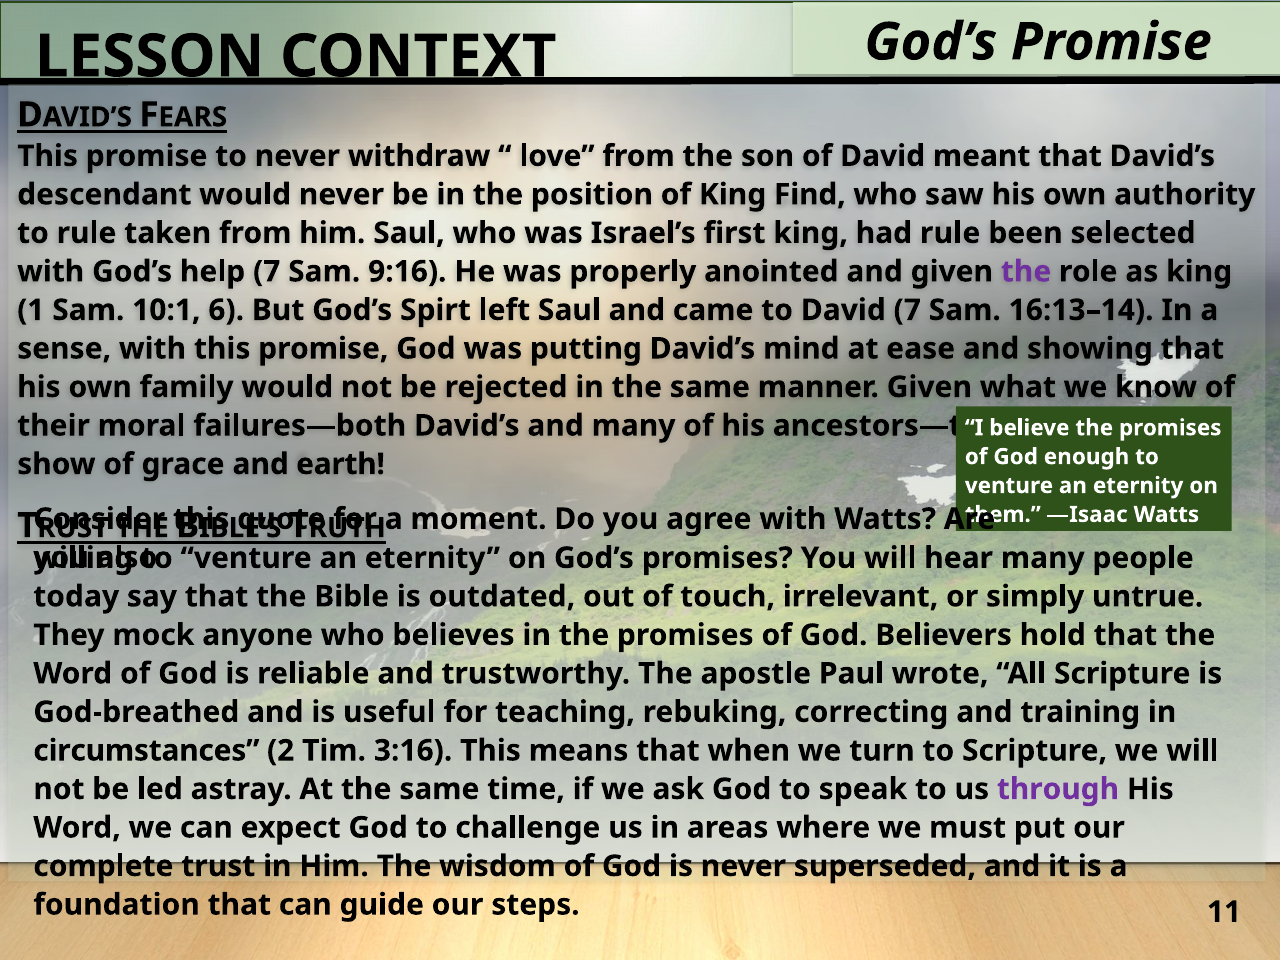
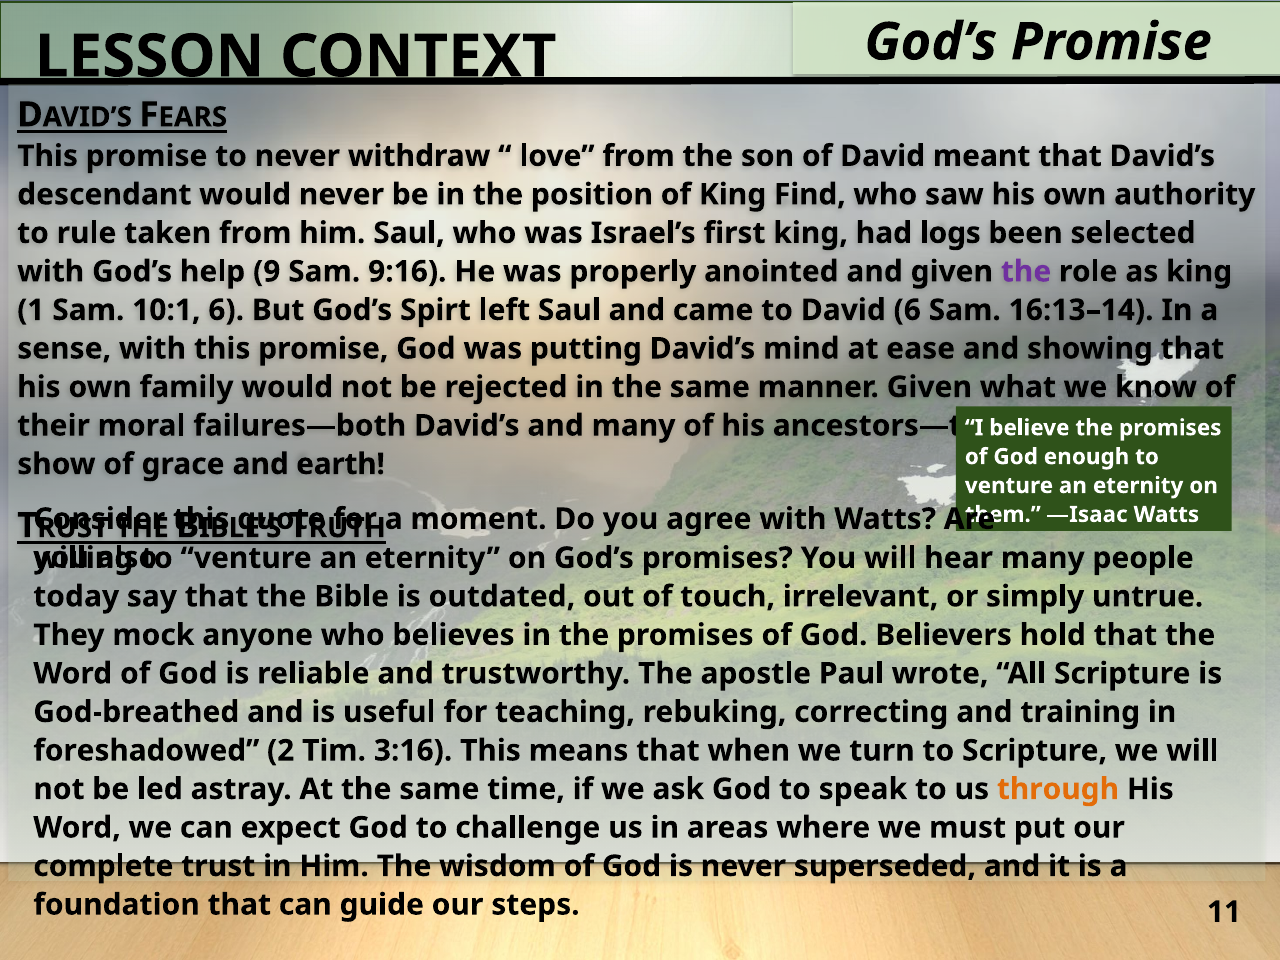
had rule: rule -> logs
help 7: 7 -> 9
David 7: 7 -> 6
circumstances: circumstances -> foreshadowed
through colour: purple -> orange
